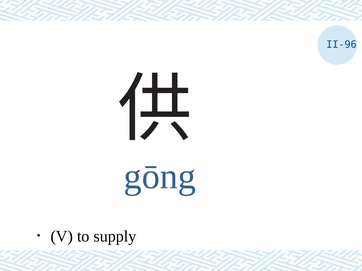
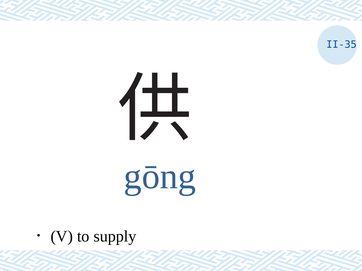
II-96: II-96 -> II-35
